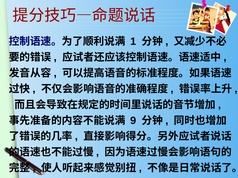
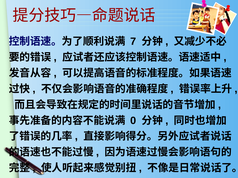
1: 1 -> 7
9: 9 -> 0
